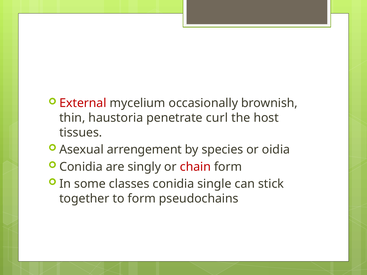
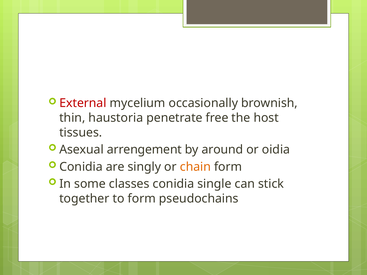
curl: curl -> free
species: species -> around
chain colour: red -> orange
